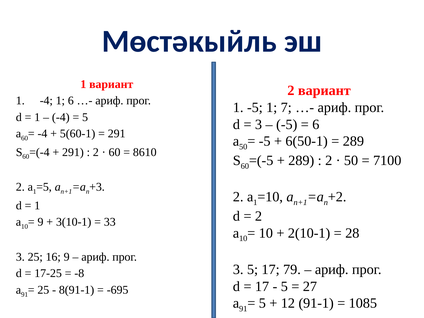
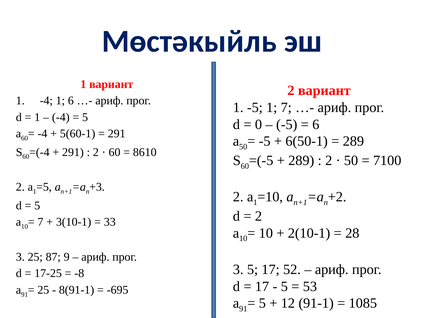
3 at (258, 124): 3 -> 0
1 at (37, 205): 1 -> 5
9 at (40, 222): 9 -> 7
16: 16 -> 87
79: 79 -> 52
27: 27 -> 53
